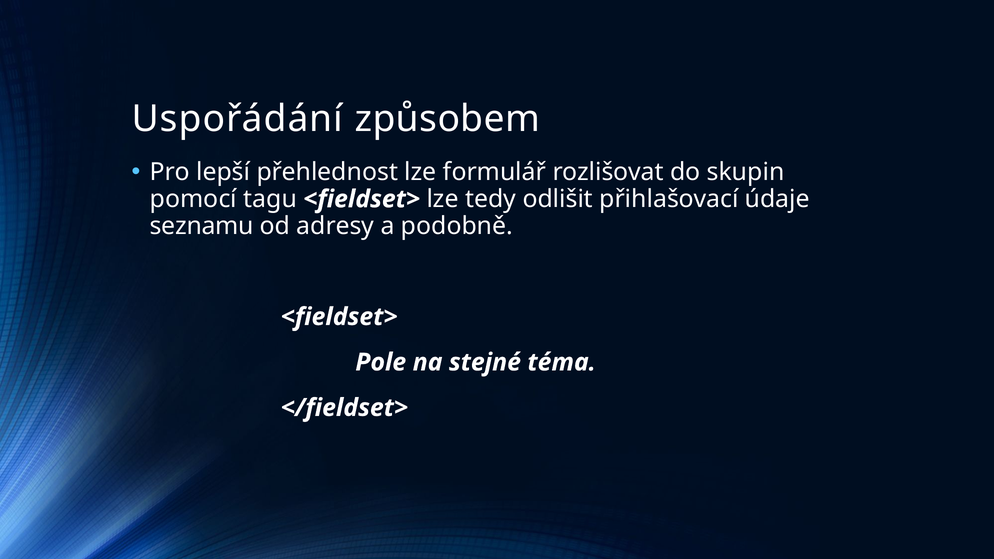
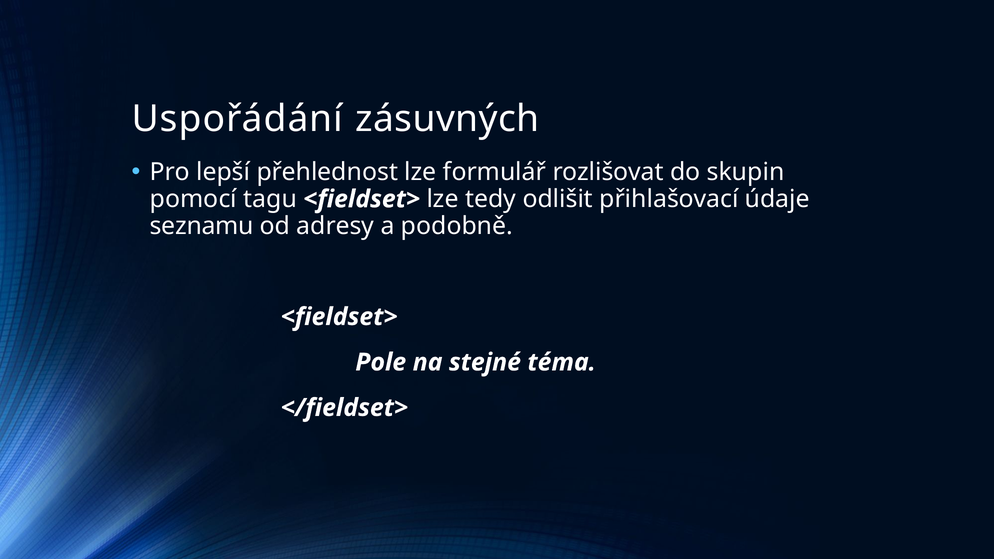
způsobem: způsobem -> zásuvných
